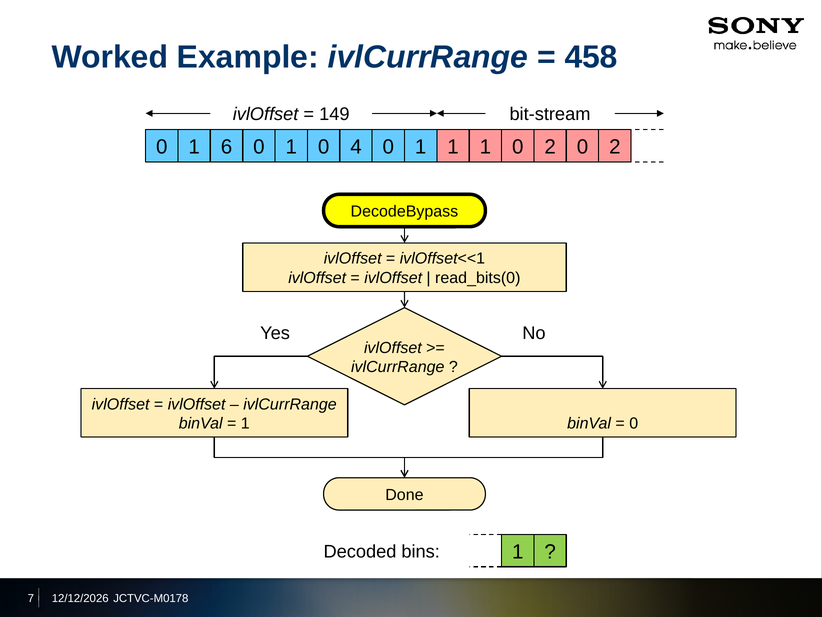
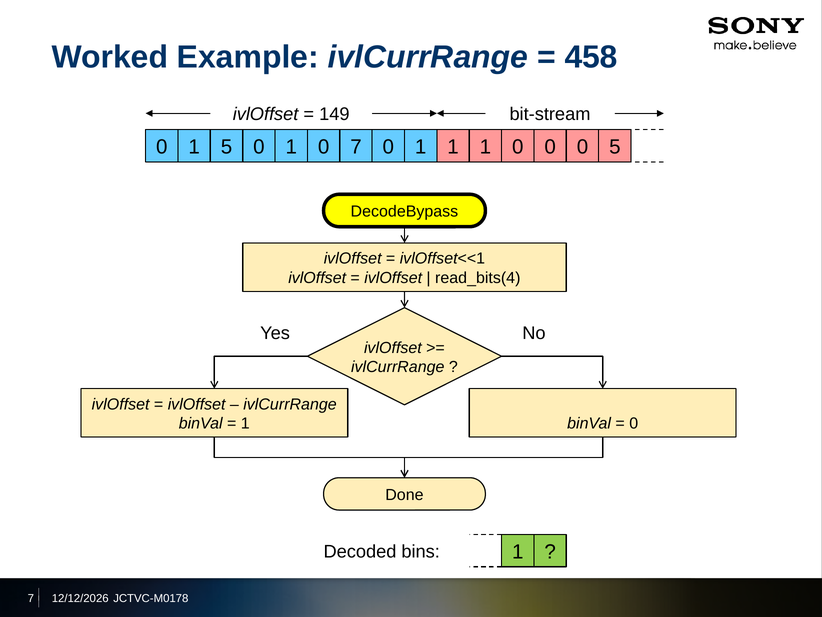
1 6: 6 -> 5
0 4: 4 -> 7
1 0 2: 2 -> 0
2 at (615, 147): 2 -> 5
read_bits(0: read_bits(0 -> read_bits(4
